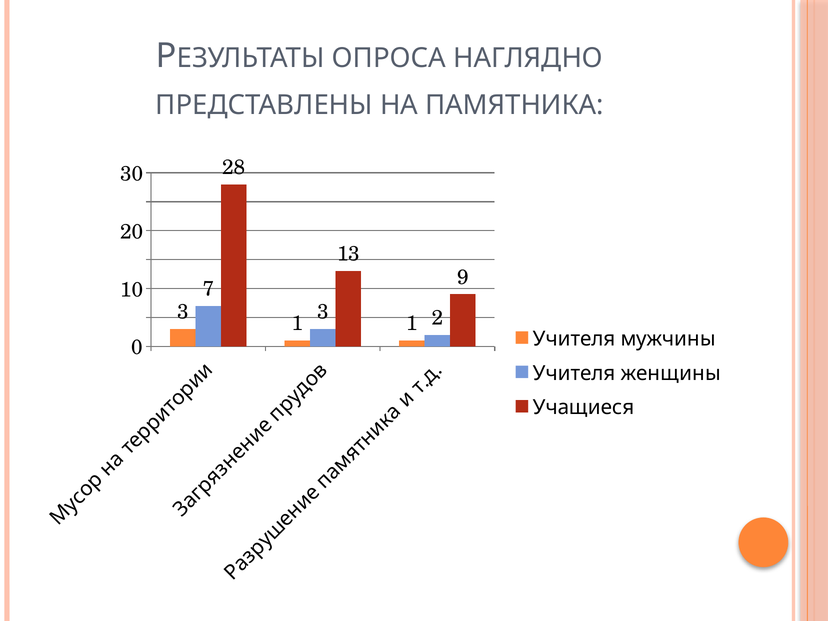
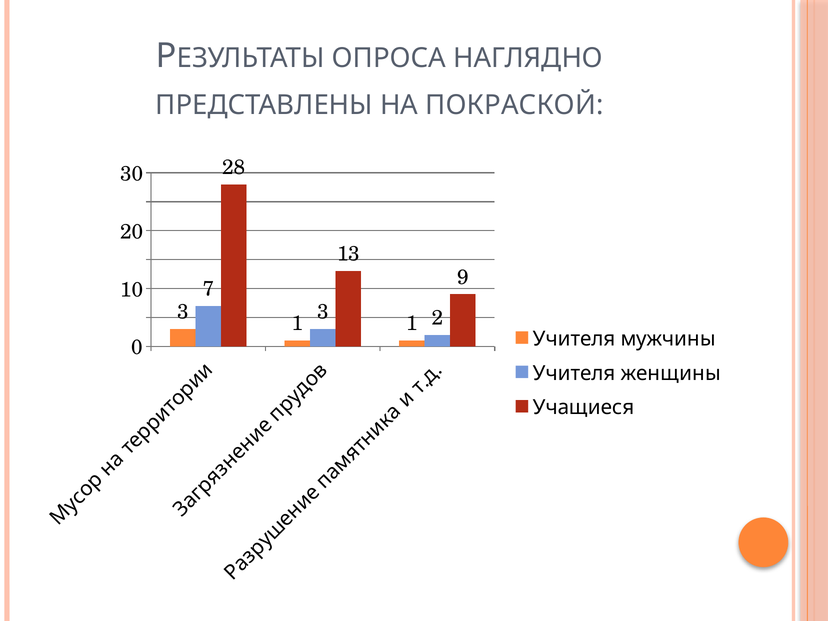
ПАМЯТНИКА: ПАМЯТНИКА -> ПОКРАСКОЙ
